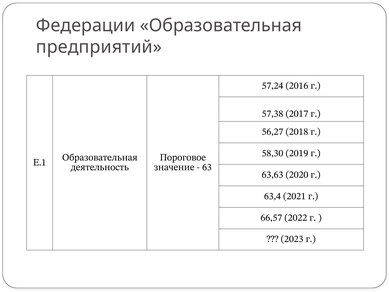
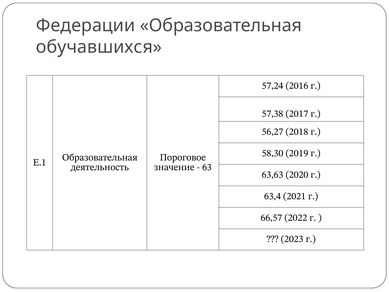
предприятий: предприятий -> обучавшихся
